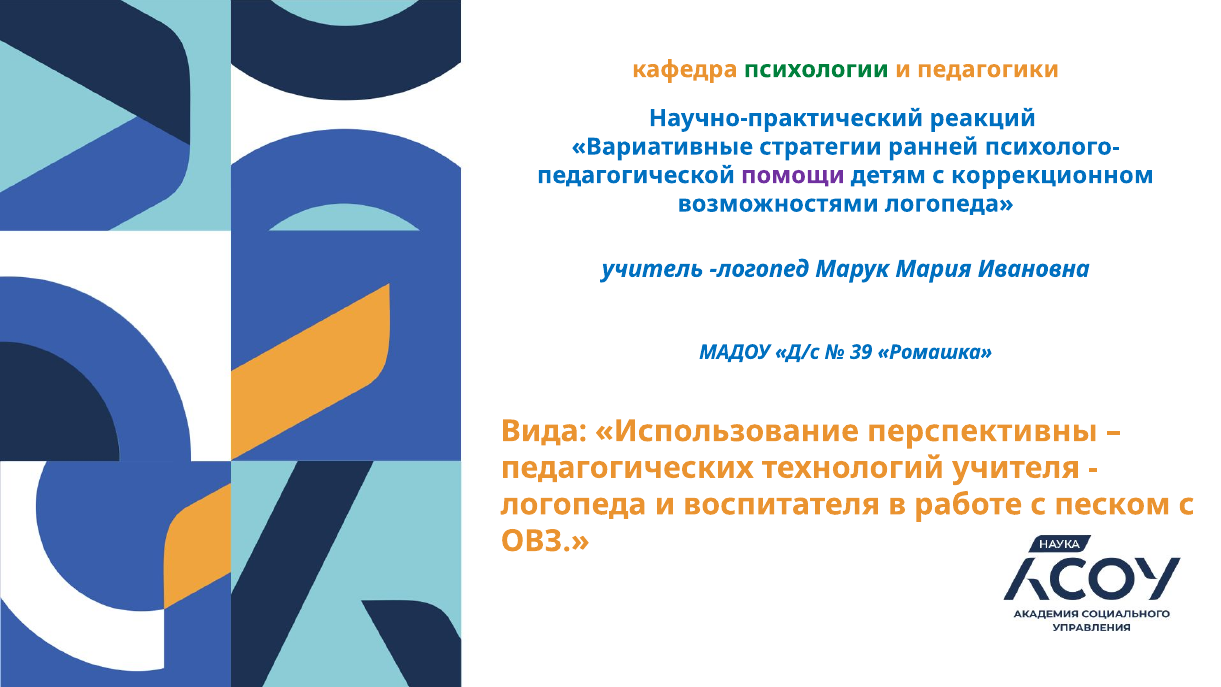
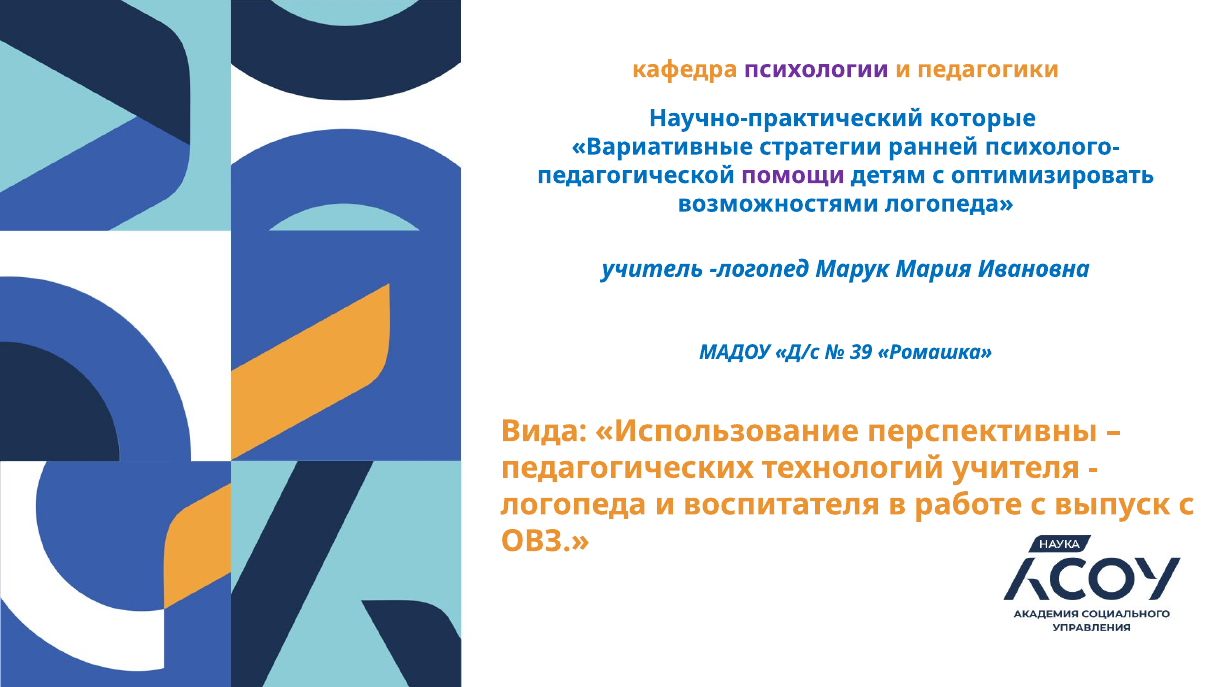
психологии colour: green -> purple
реакций: реакций -> которые
коррекционном: коррекционном -> оптимизировать
песком: песком -> выпуск
